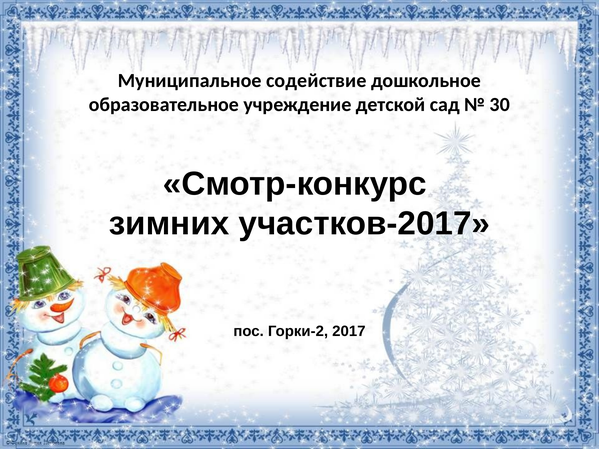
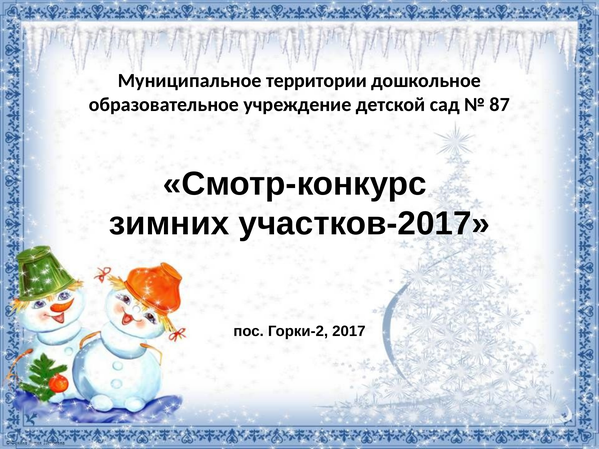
содействие: содействие -> территории
30: 30 -> 87
